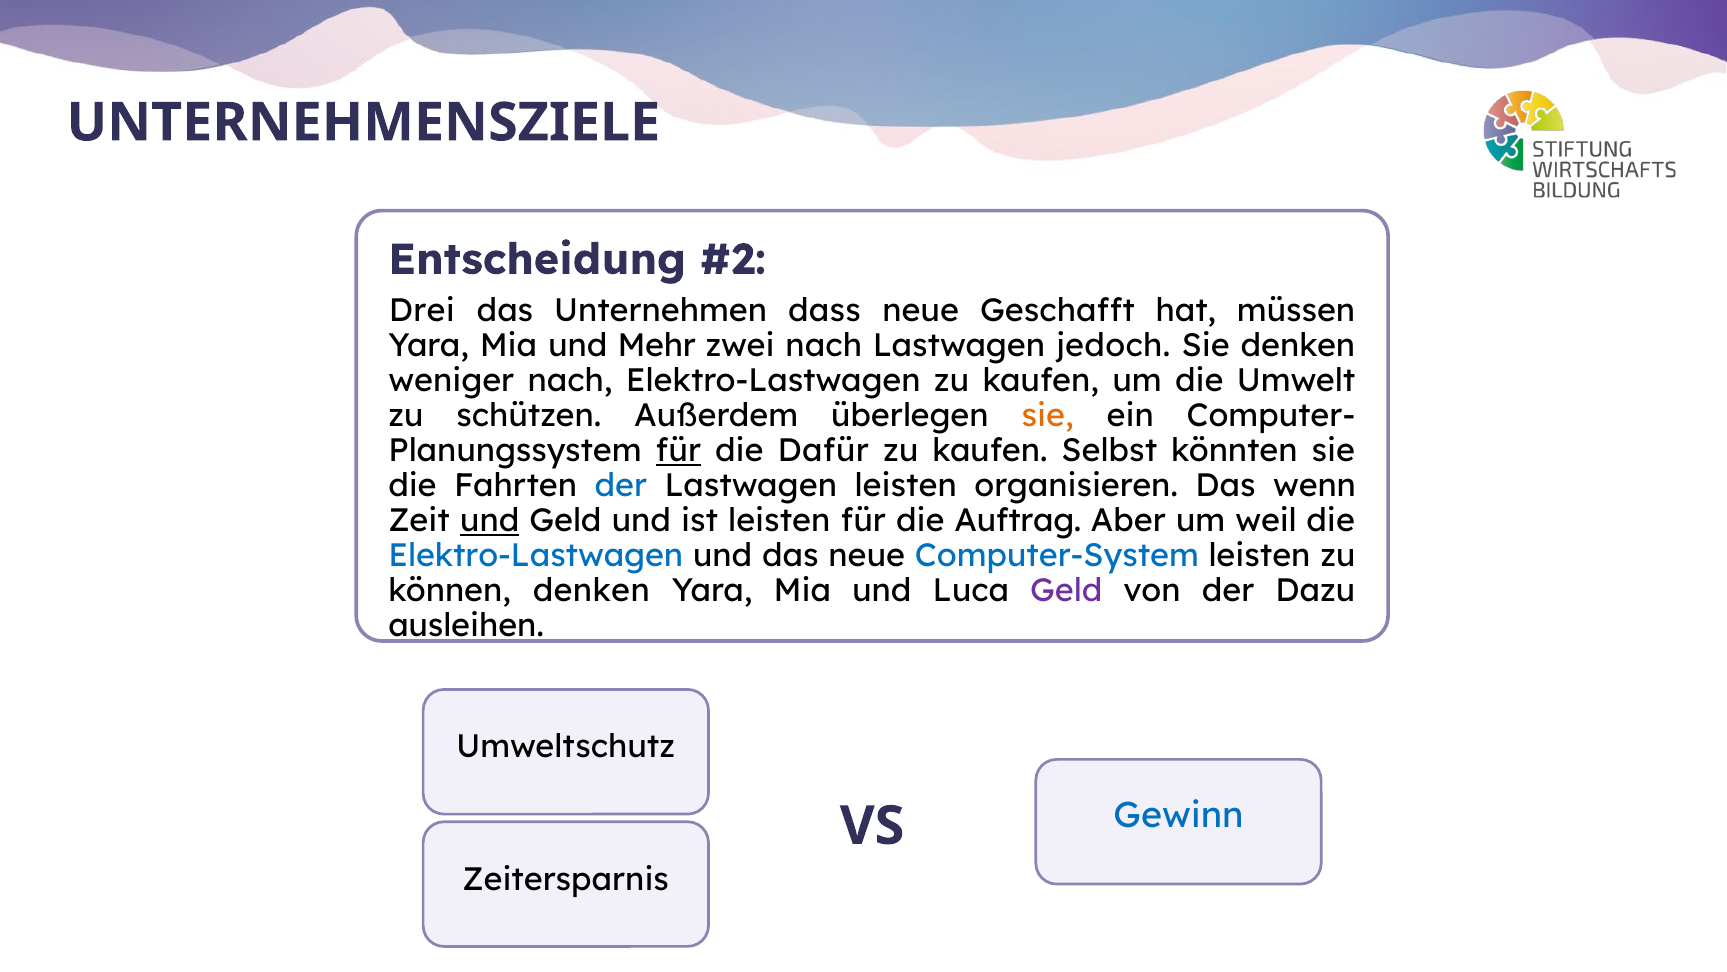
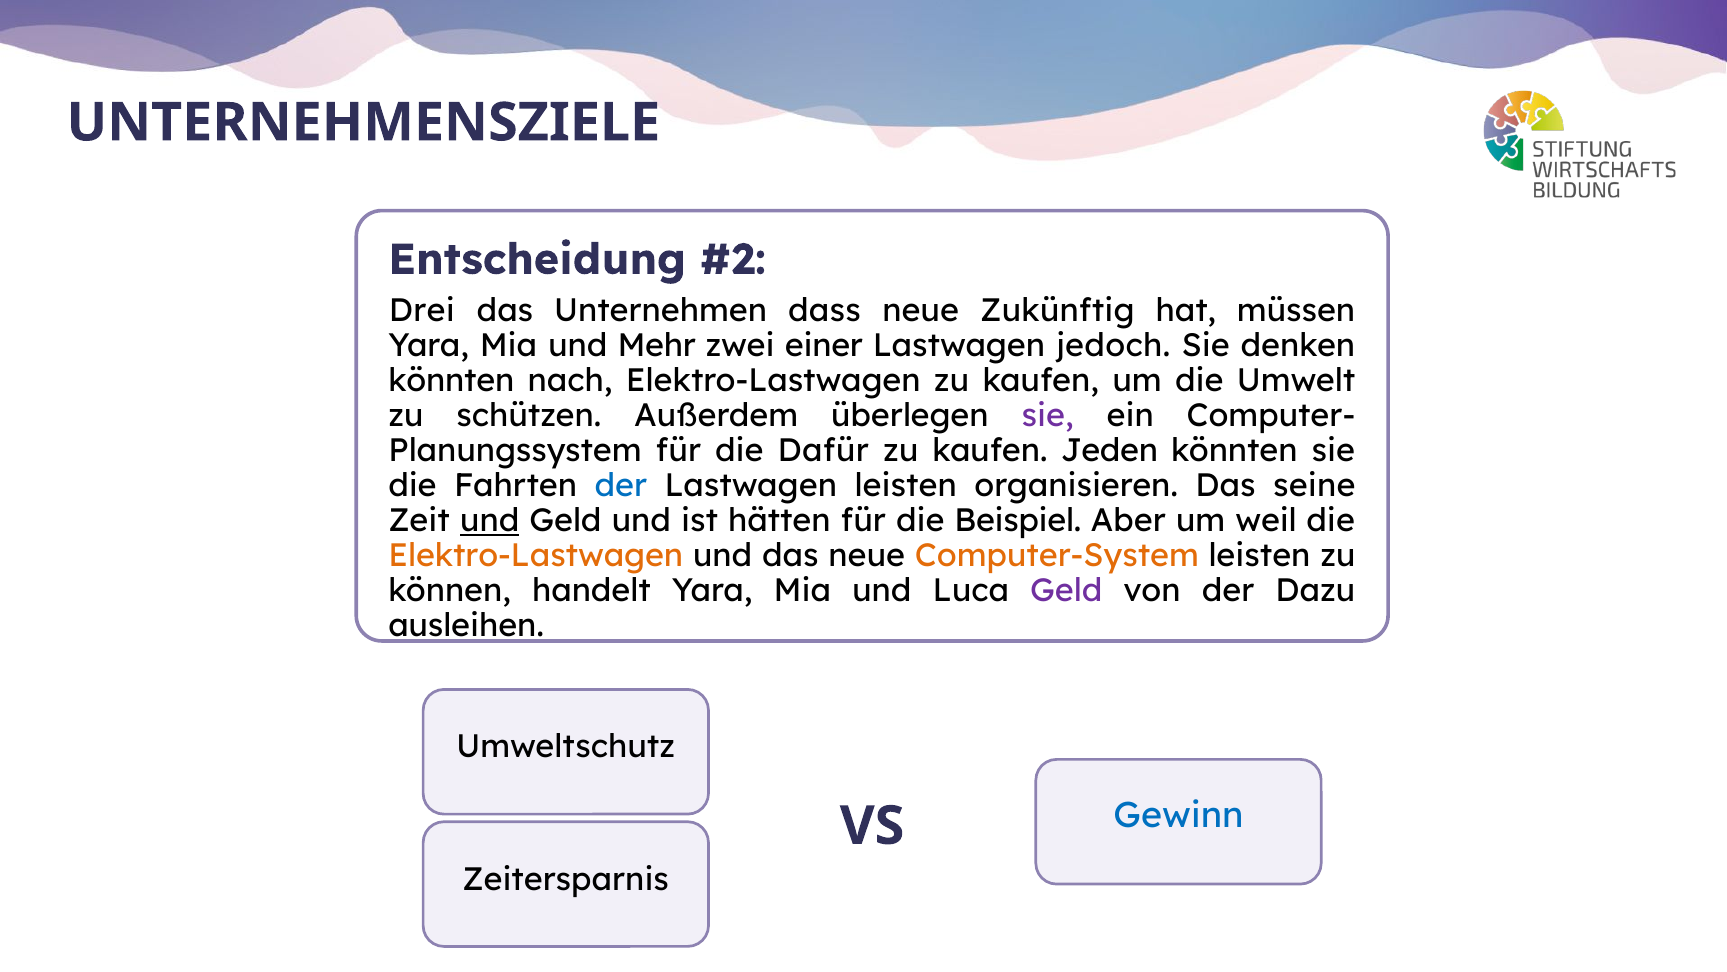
Geschafft: Geschafft -> Zukünftig
zwei nach: nach -> einer
weniger at (451, 380): weniger -> könnten
sie at (1048, 415) colour: orange -> purple
für at (678, 450) underline: present -> none
Selbst: Selbst -> Jeden
wenn: wenn -> seine
ist leisten: leisten -> hätten
Auftrag: Auftrag -> Beispiel
Elektro-Lastwagen at (536, 555) colour: blue -> orange
Computer-System colour: blue -> orange
können denken: denken -> handelt
